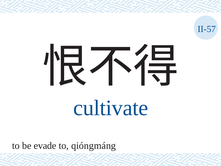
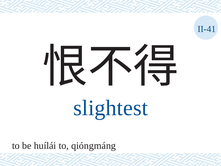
II-57: II-57 -> II-41
cultivate: cultivate -> slightest
evade: evade -> huílái
